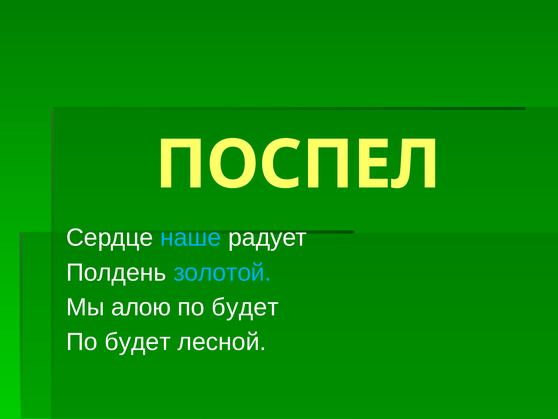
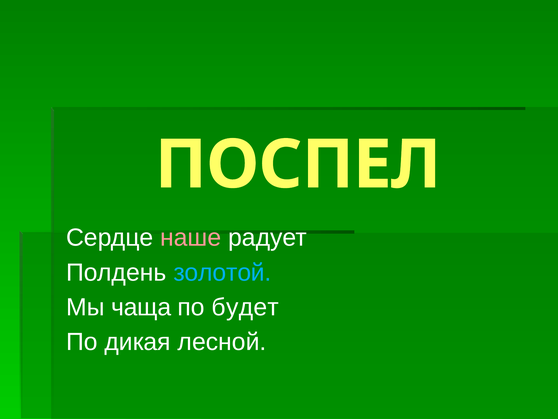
наше colour: light blue -> pink
алою: алою -> чаща
будет at (138, 342): будет -> дикая
